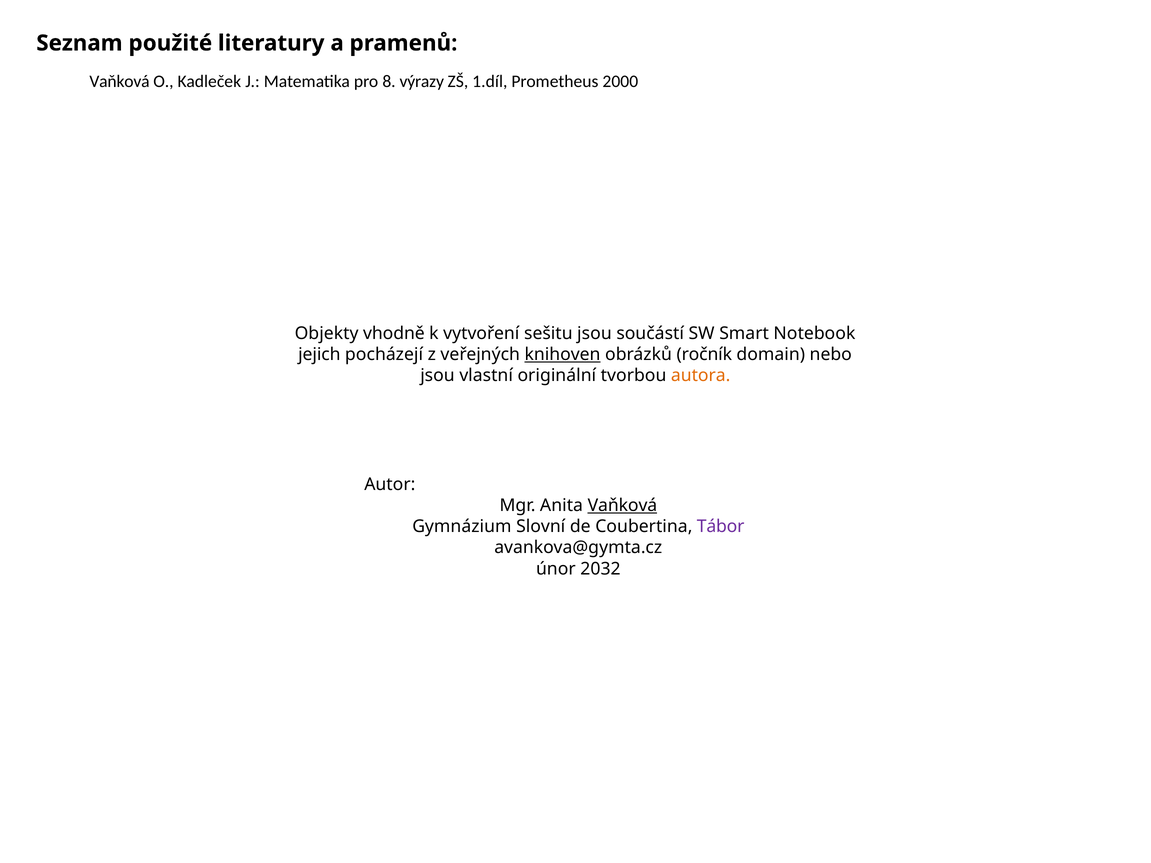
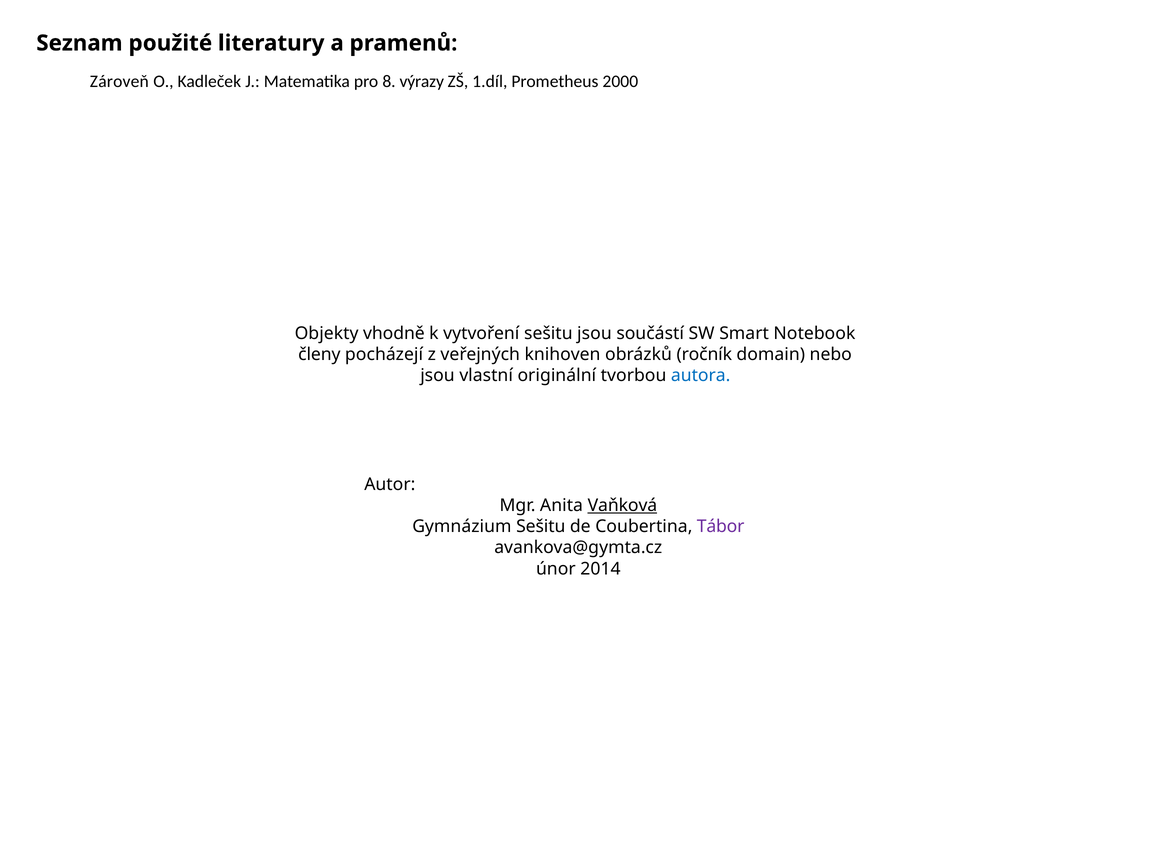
Vaňková at (120, 82): Vaňková -> Zároveň
jejich: jejich -> členy
knihoven underline: present -> none
autora colour: orange -> blue
Gymnázium Slovní: Slovní -> Sešitu
2032: 2032 -> 2014
